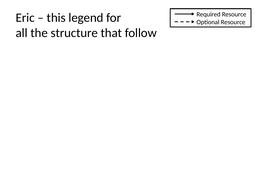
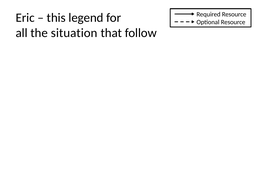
structure: structure -> situation
